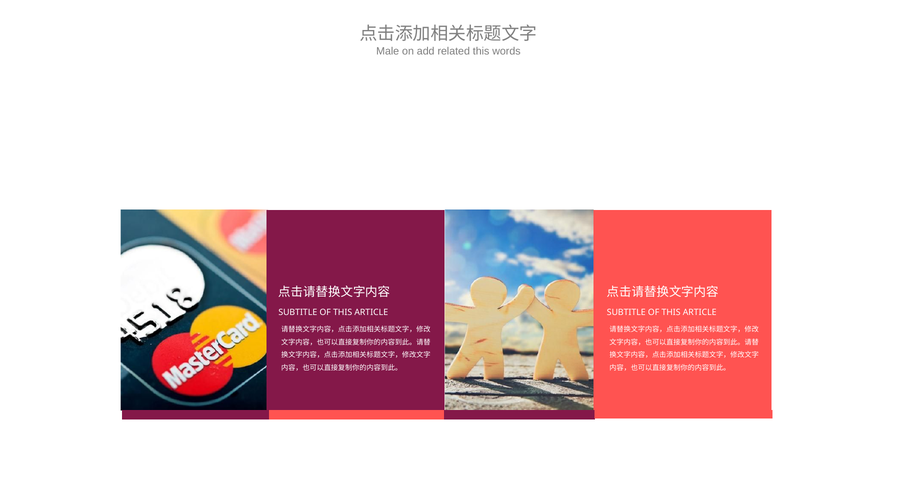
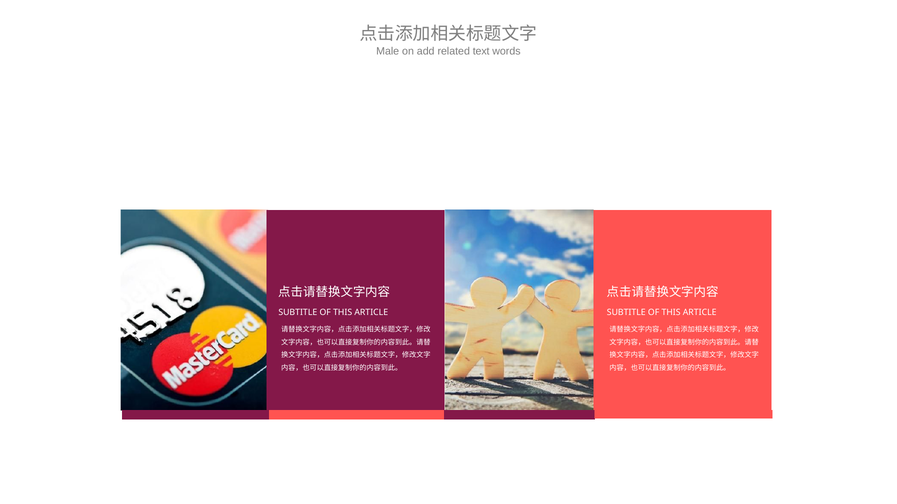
related this: this -> text
